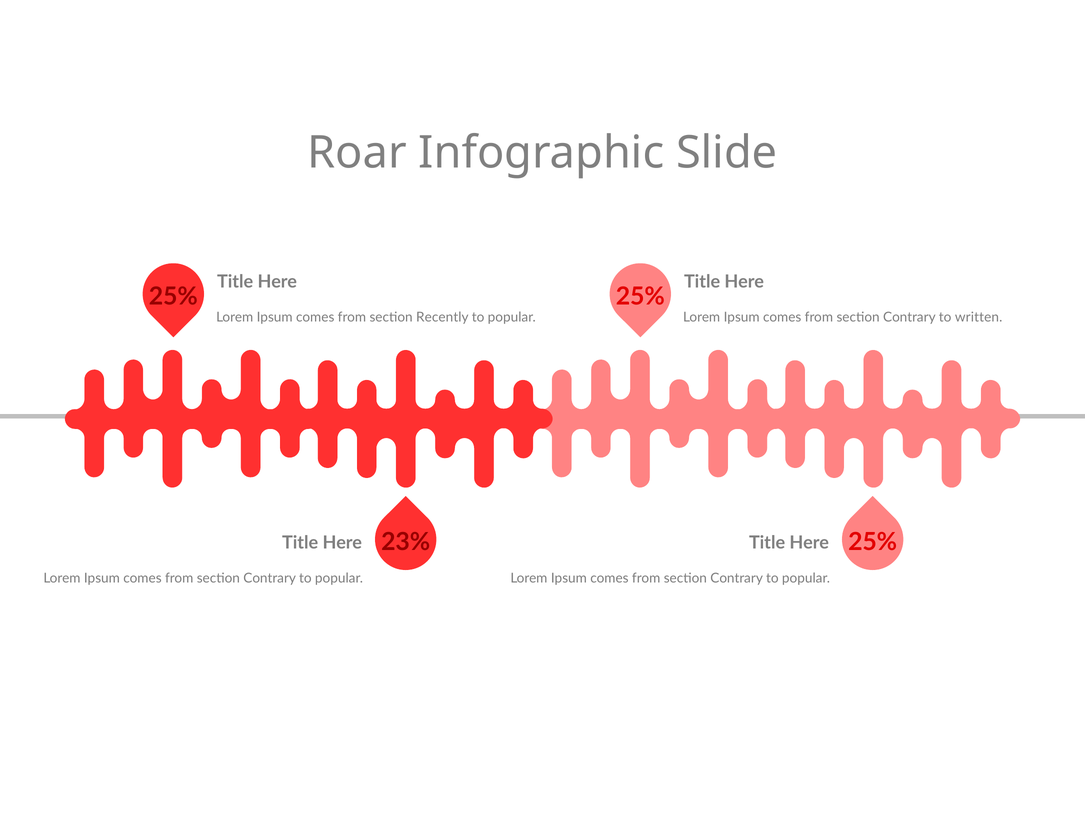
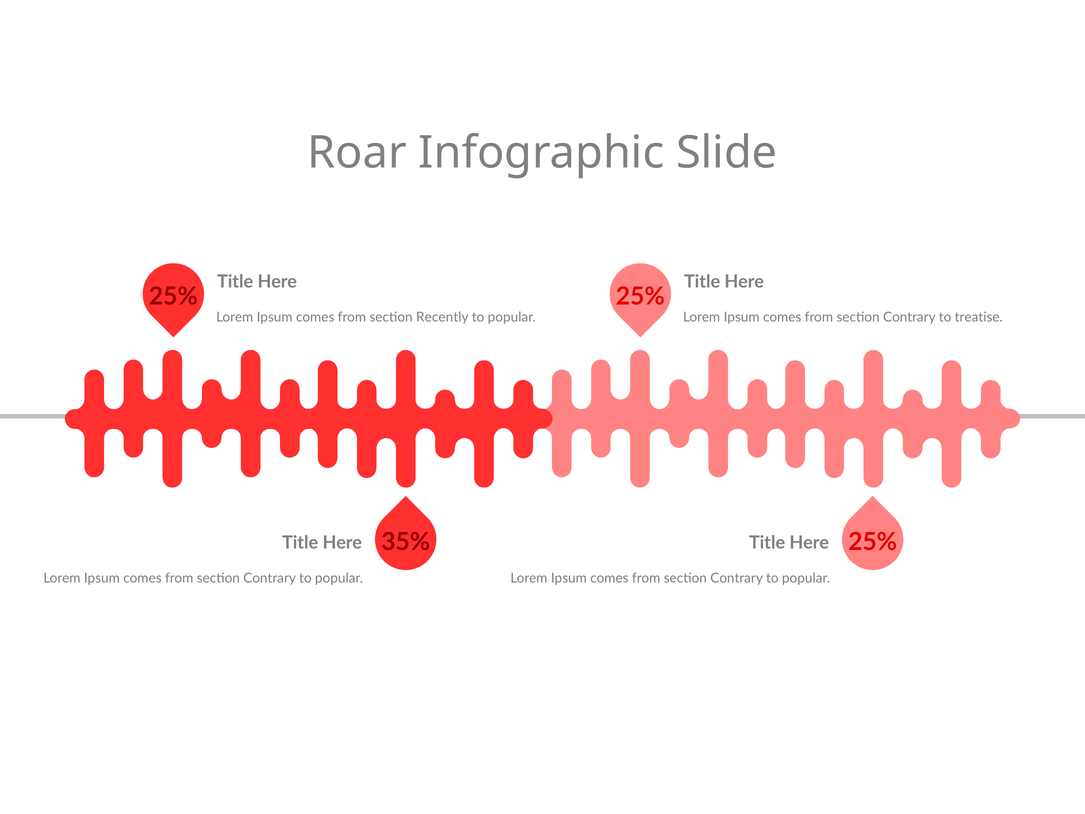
written: written -> treatise
23%: 23% -> 35%
